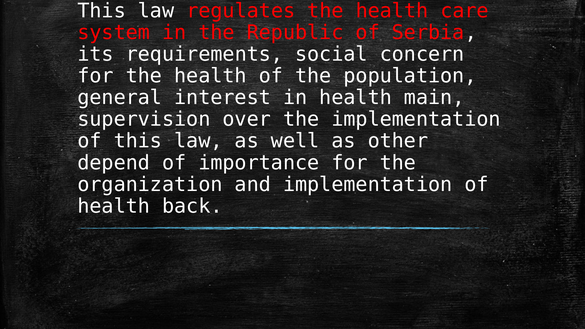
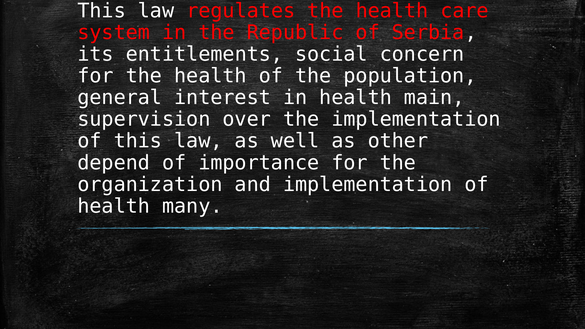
requirements: requirements -> entitlements
back: back -> many
